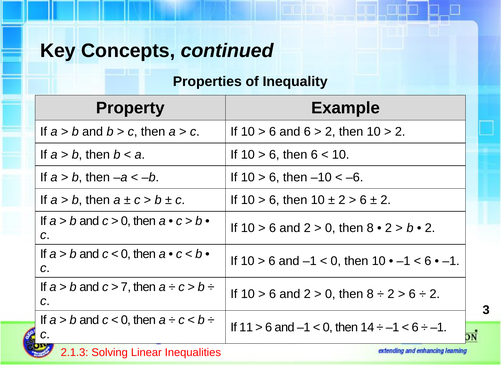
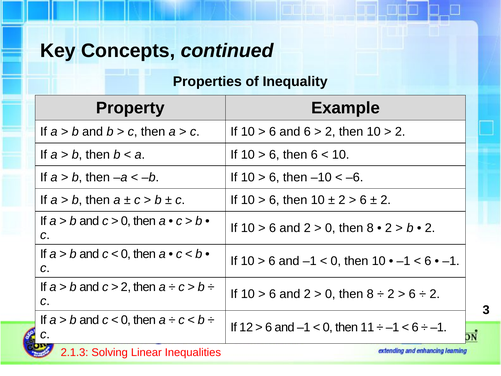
7 at (126, 287): 7 -> 2
11: 11 -> 12
14: 14 -> 11
